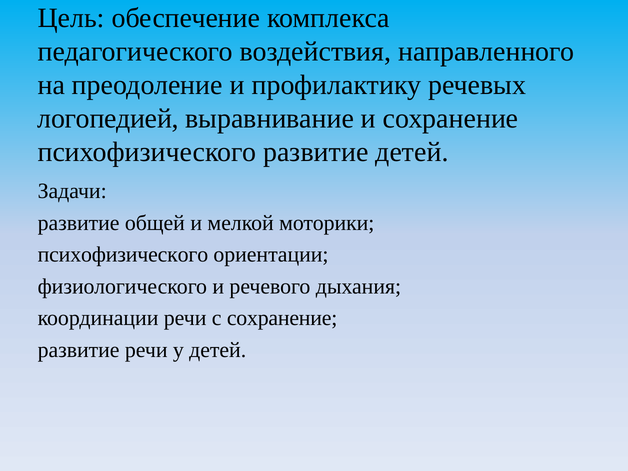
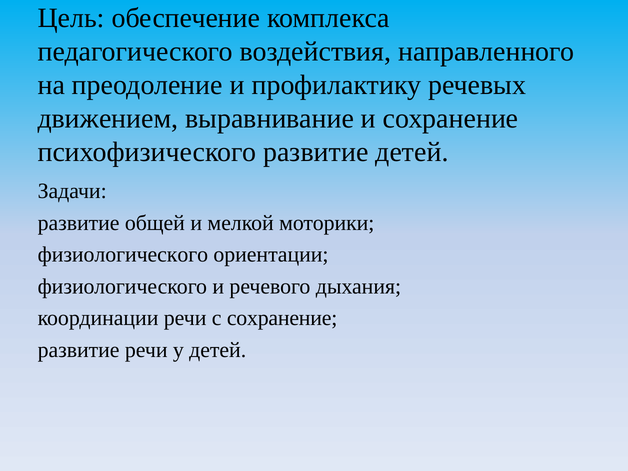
логопедией: логопедией -> движением
психофизического at (123, 255): психофизического -> физиологического
